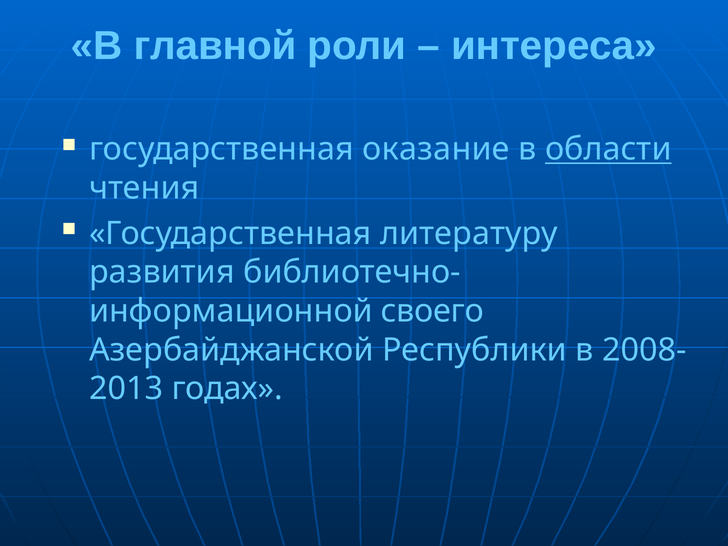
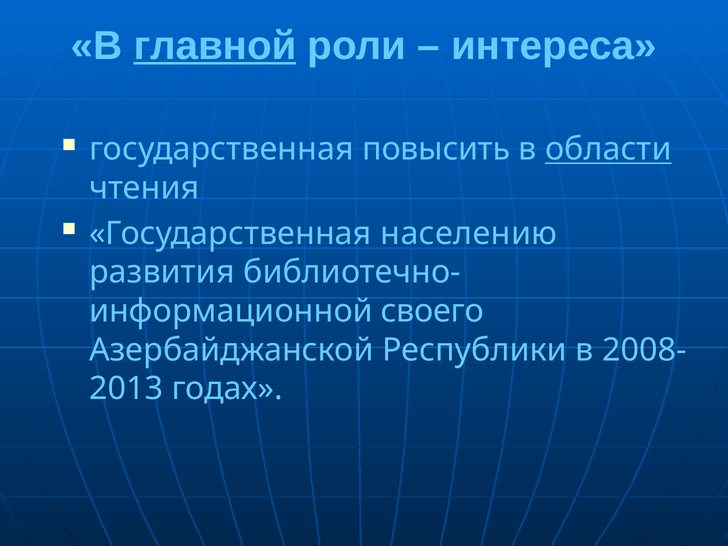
главной underline: none -> present
оказание: оказание -> повысить
литературу: литературу -> населению
